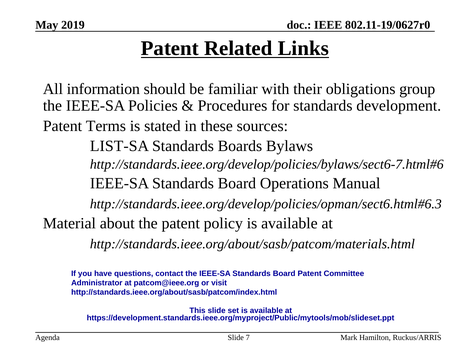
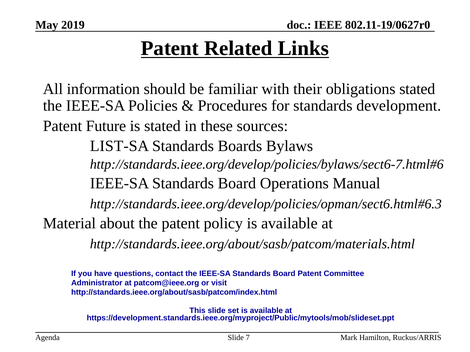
obligations group: group -> stated
Terms: Terms -> Future
